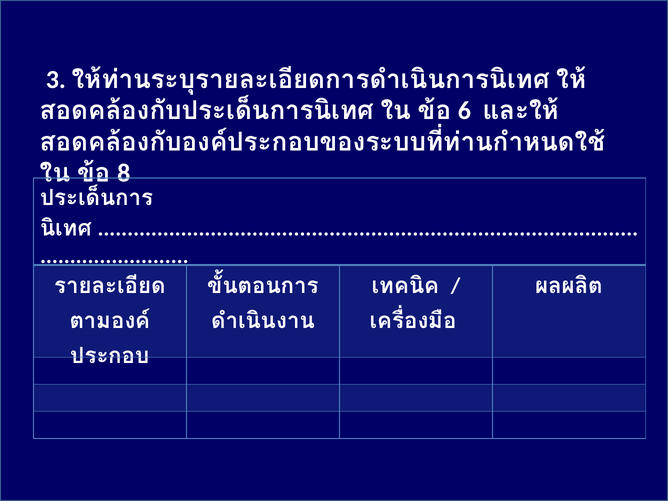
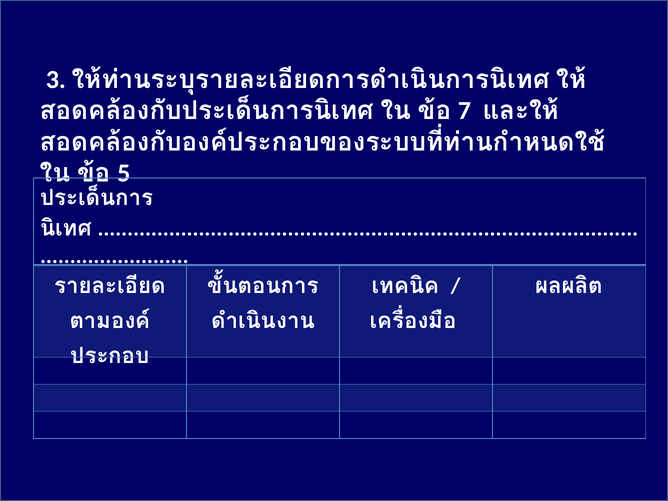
6: 6 -> 7
8: 8 -> 5
